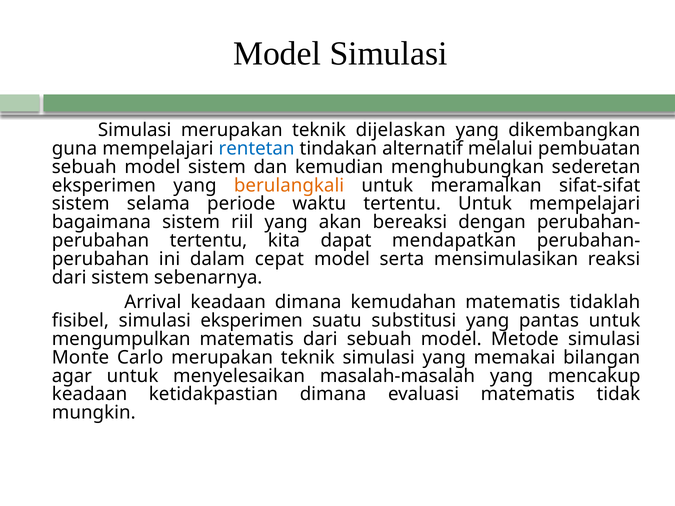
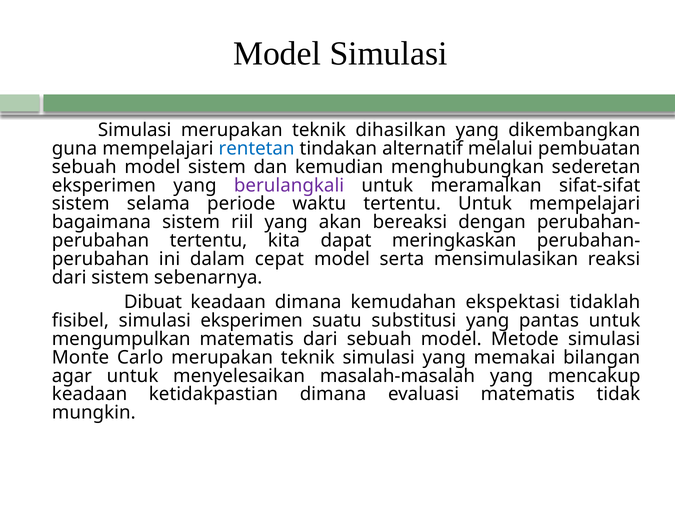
dijelaskan: dijelaskan -> dihasilkan
berulangkali colour: orange -> purple
mendapatkan: mendapatkan -> meringkaskan
Arrival: Arrival -> Dibuat
kemudahan matematis: matematis -> ekspektasi
